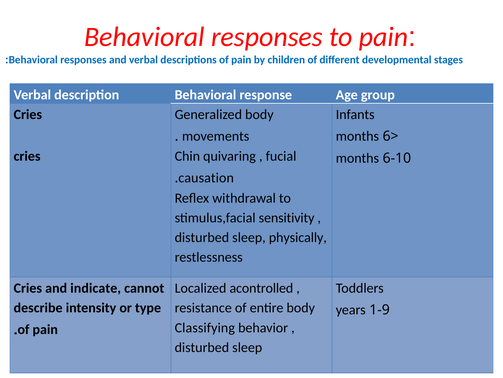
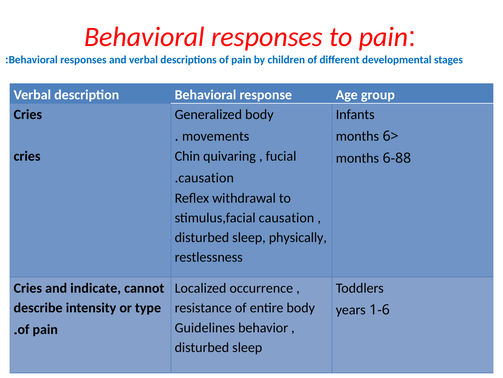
6-10: 6-10 -> 6-88
stimulus,facial sensitivity: sensitivity -> causation
acontrolled: acontrolled -> occurrence
1-9: 1-9 -> 1-6
Classifying: Classifying -> Guidelines
